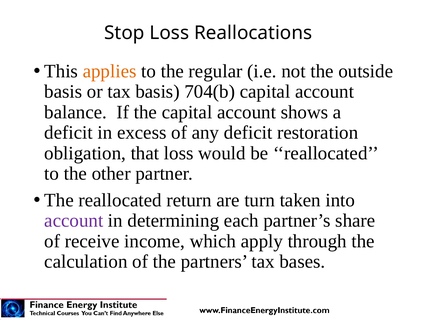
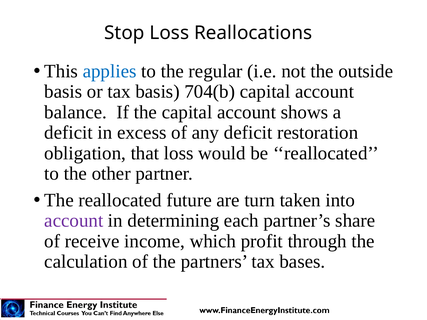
applies colour: orange -> blue
return: return -> future
apply: apply -> profit
